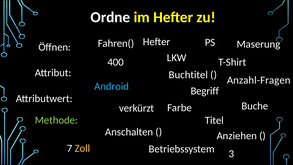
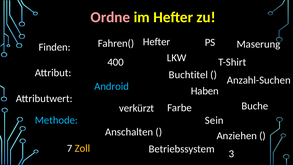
Ordne colour: white -> pink
Öffnen: Öffnen -> Finden
Anzahl-Fragen: Anzahl-Fragen -> Anzahl-Suchen
Begriff: Begriff -> Haben
Methode colour: light green -> light blue
Titel: Titel -> Sein
